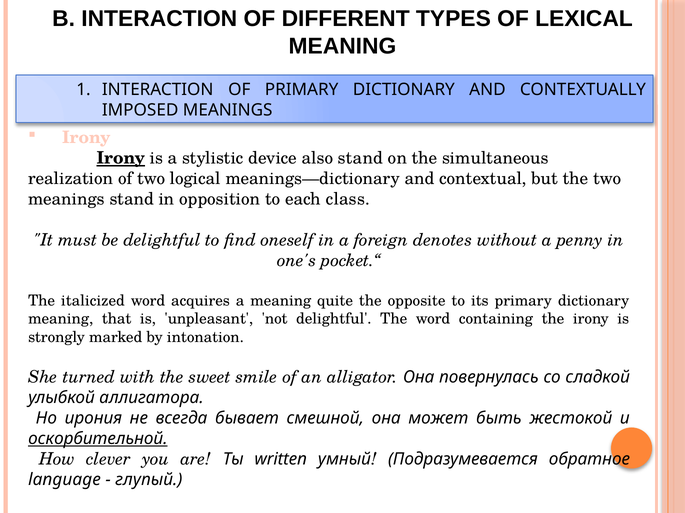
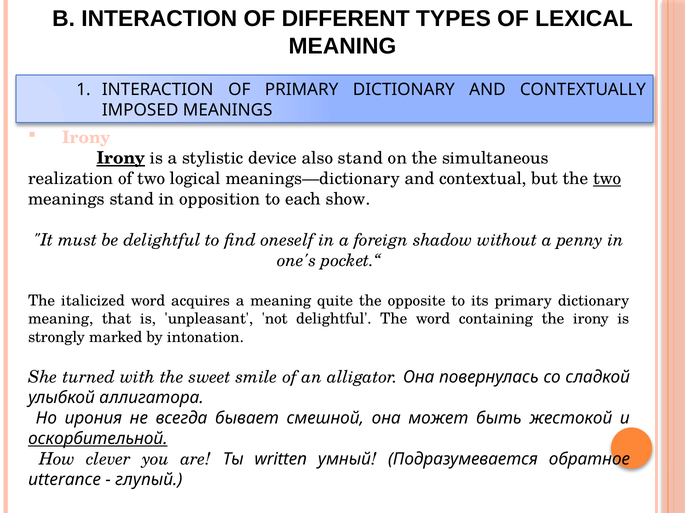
two at (607, 179) underline: none -> present
class: class -> show
denotes: denotes -> shadow
language: language -> utterance
